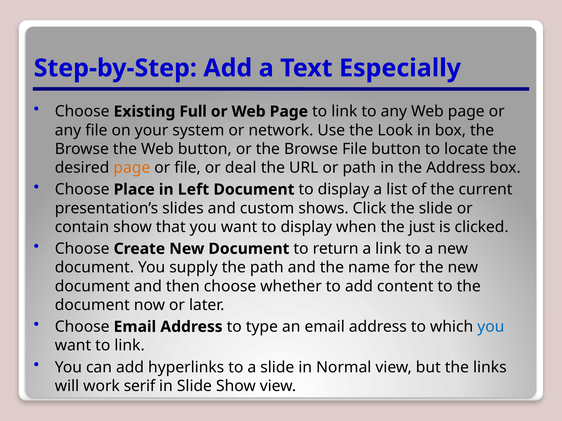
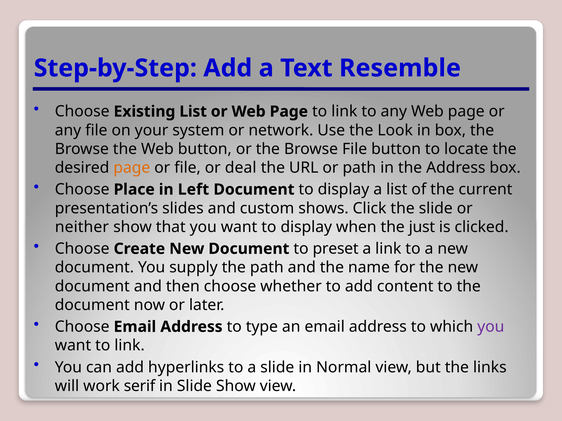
Especially: Especially -> Resemble
Existing Full: Full -> List
contain: contain -> neither
return: return -> preset
you at (491, 327) colour: blue -> purple
